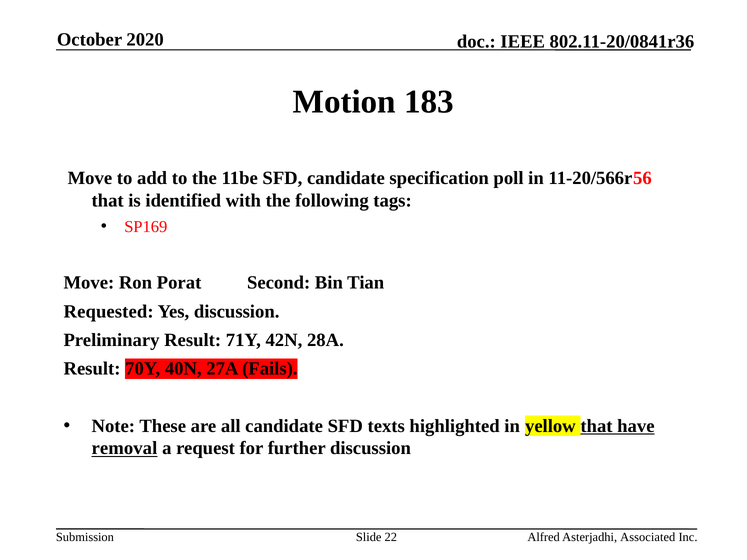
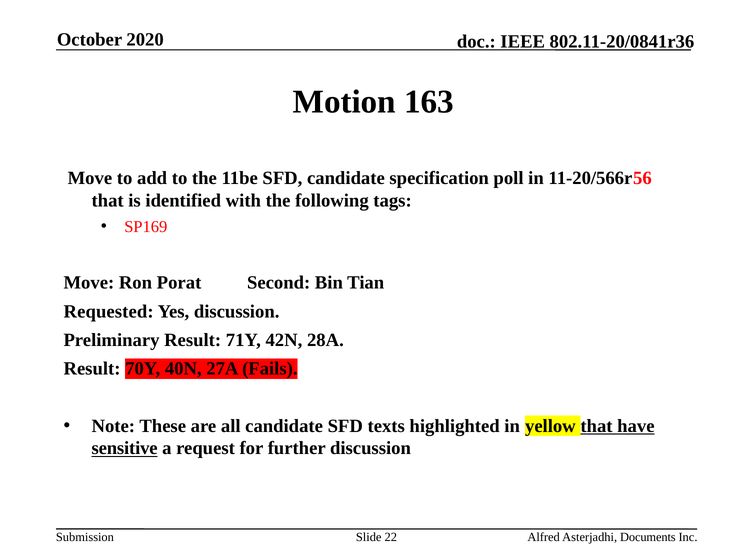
183: 183 -> 163
removal: removal -> sensitive
Associated: Associated -> Documents
